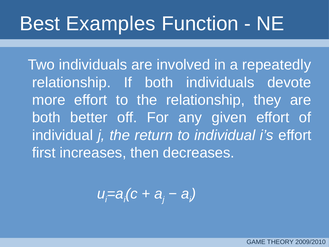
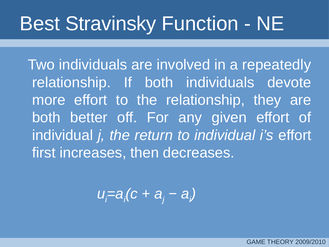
Examples: Examples -> Stravinsky
